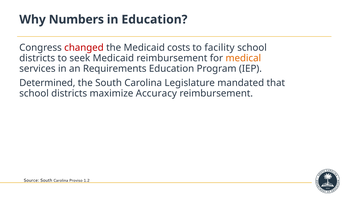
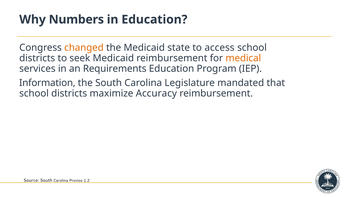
changed colour: red -> orange
costs: costs -> state
facility: facility -> access
Determined: Determined -> Information
